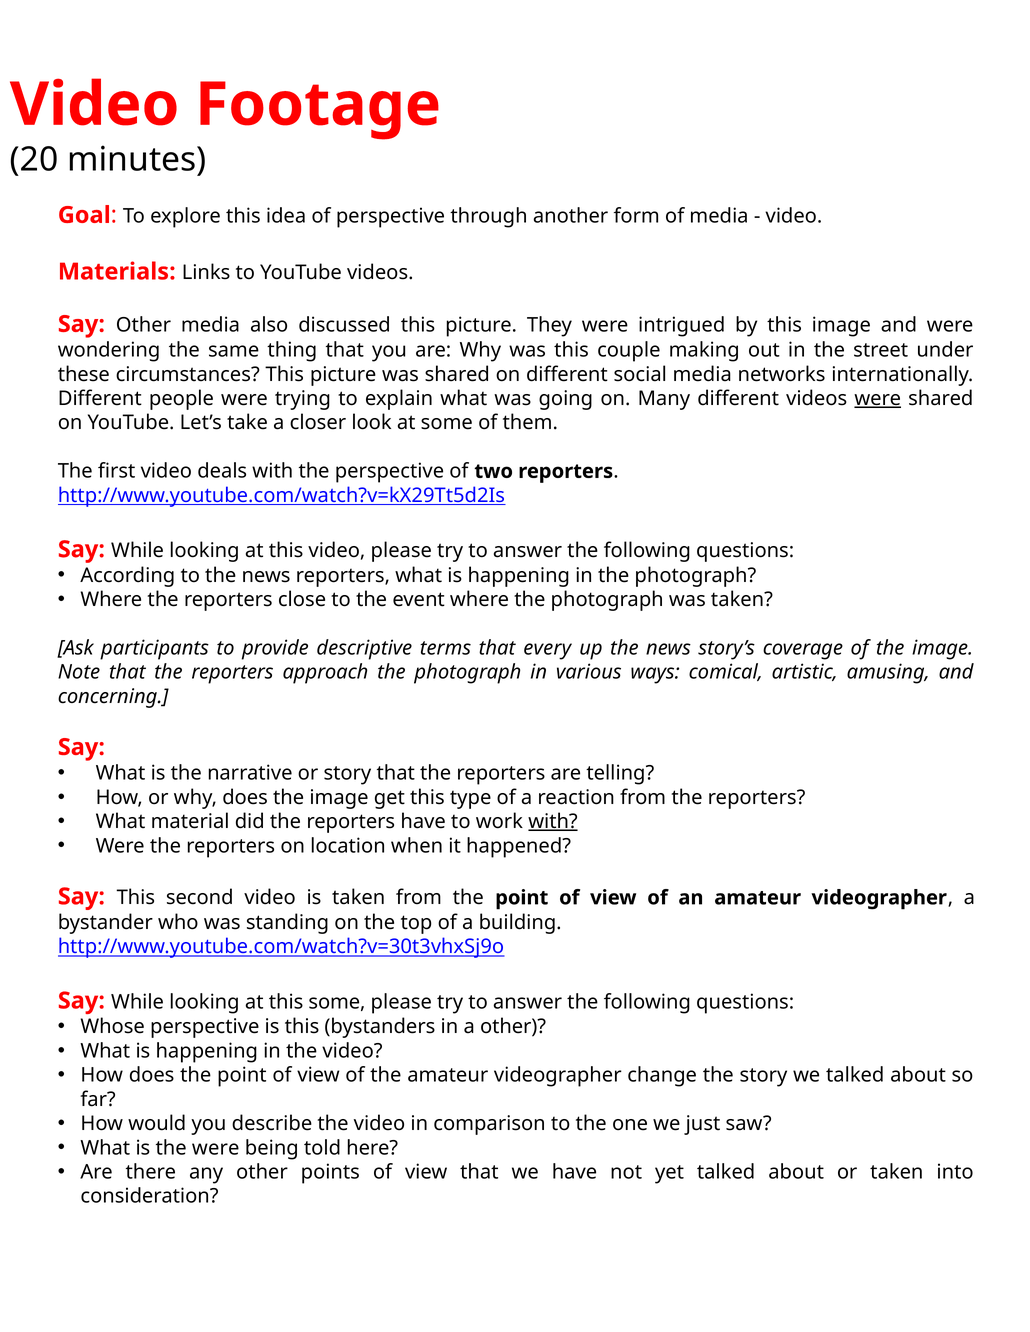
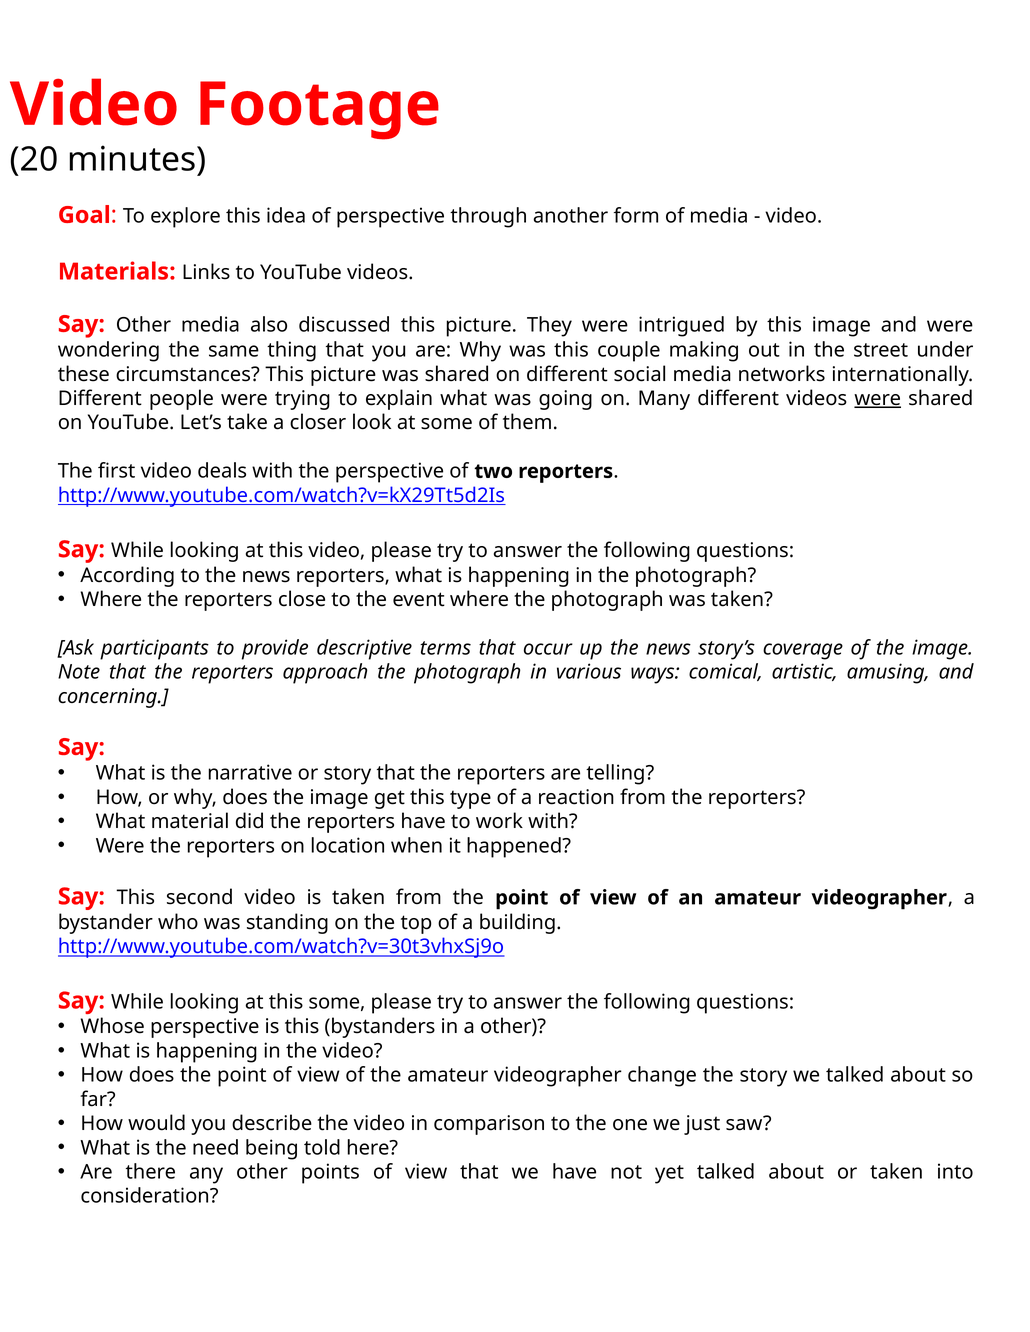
every: every -> occur
with at (553, 822) underline: present -> none
the were: were -> need
